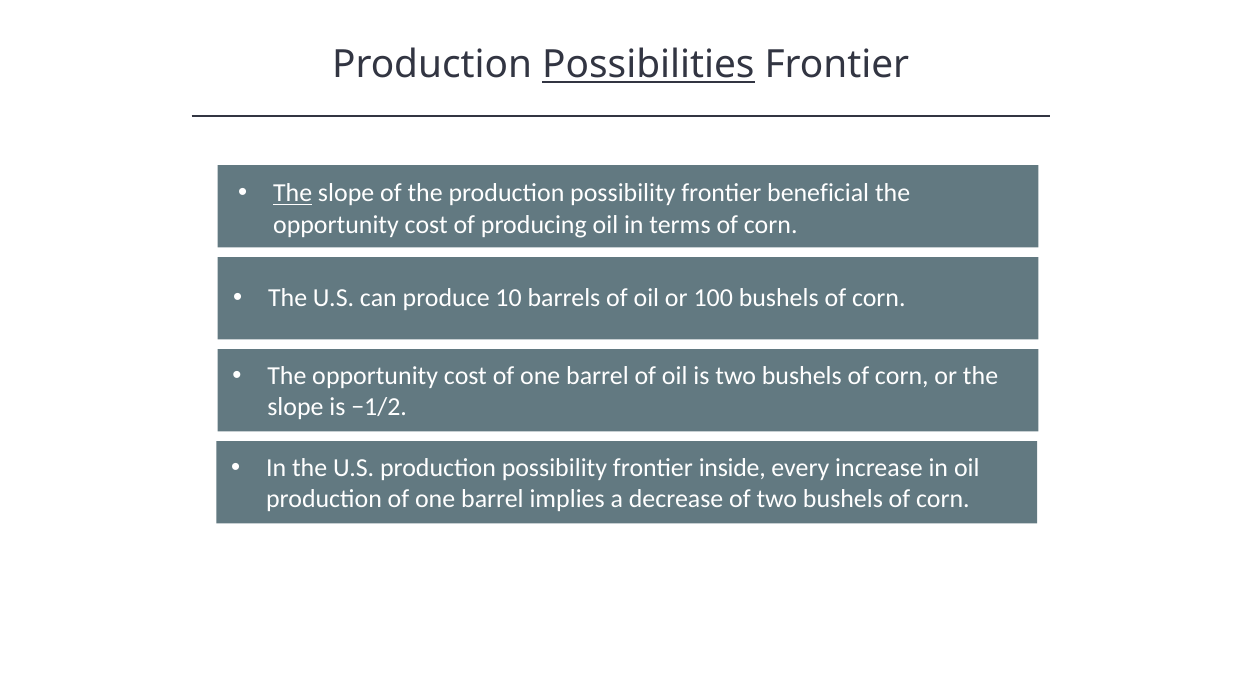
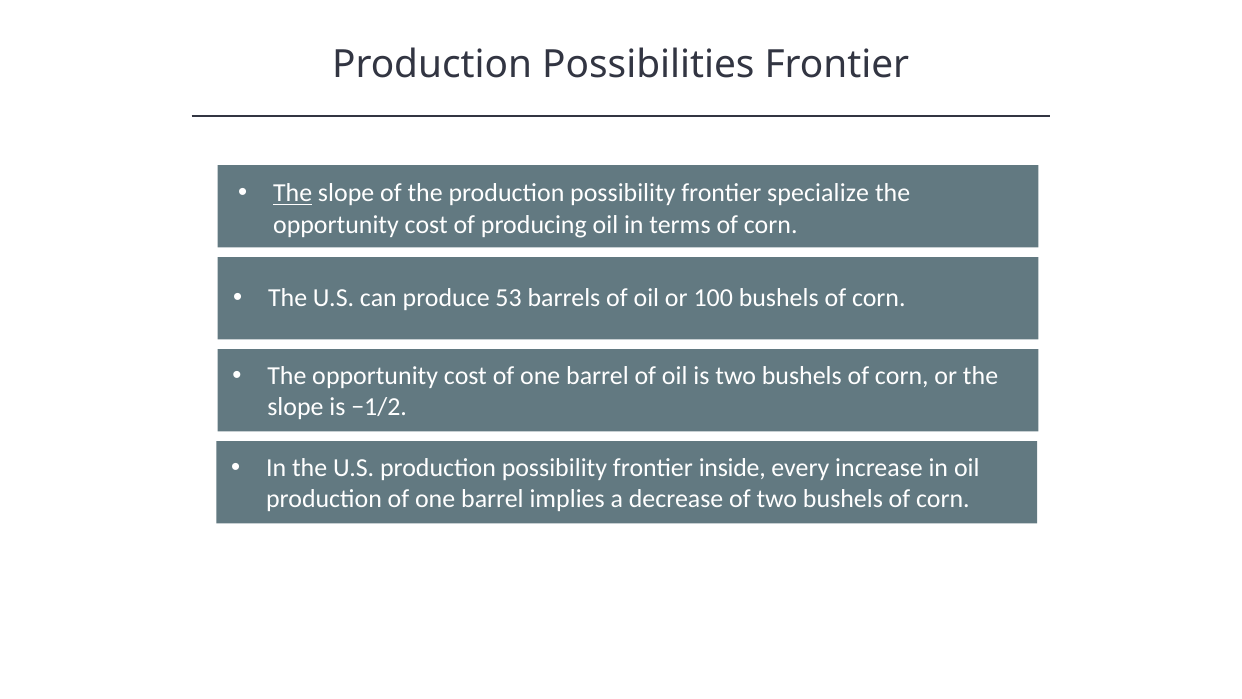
Possibilities underline: present -> none
beneficial: beneficial -> specialize
10: 10 -> 53
